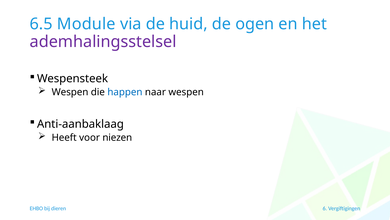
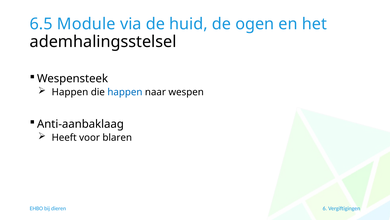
ademhalingsstelsel colour: purple -> black
Wespen at (70, 92): Wespen -> Happen
niezen: niezen -> blaren
